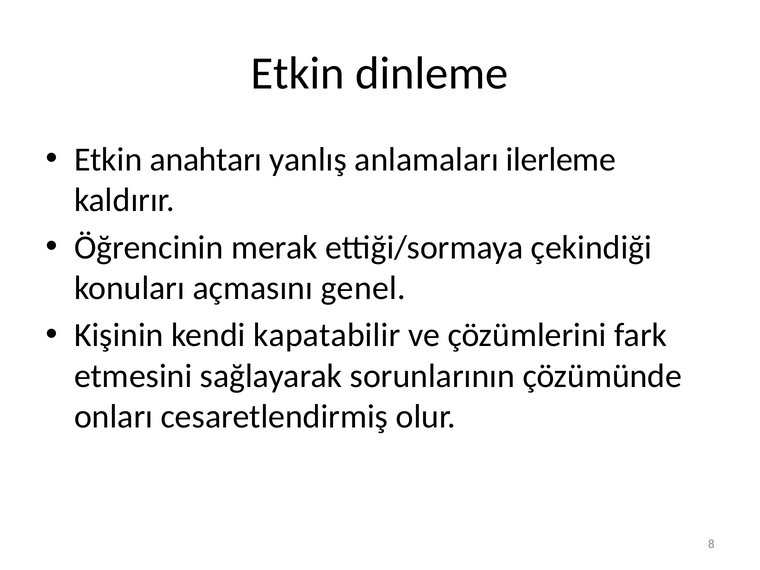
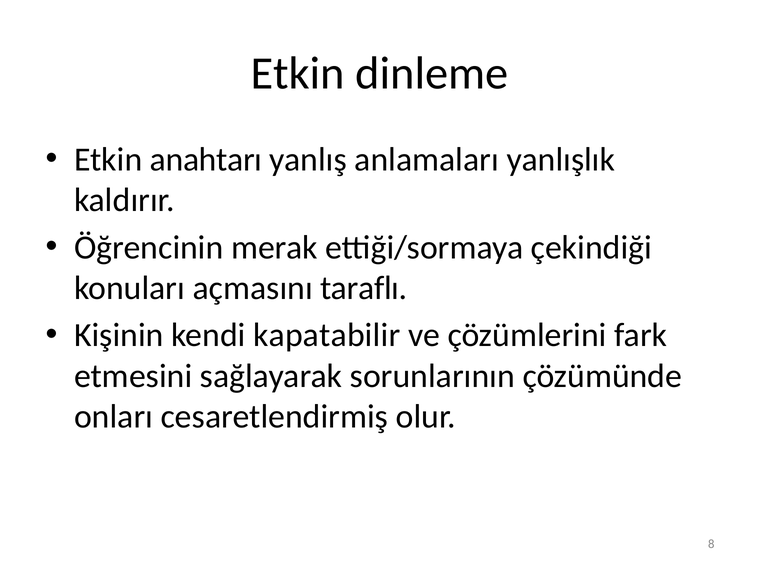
ilerleme: ilerleme -> yanlışlık
genel: genel -> taraflı
